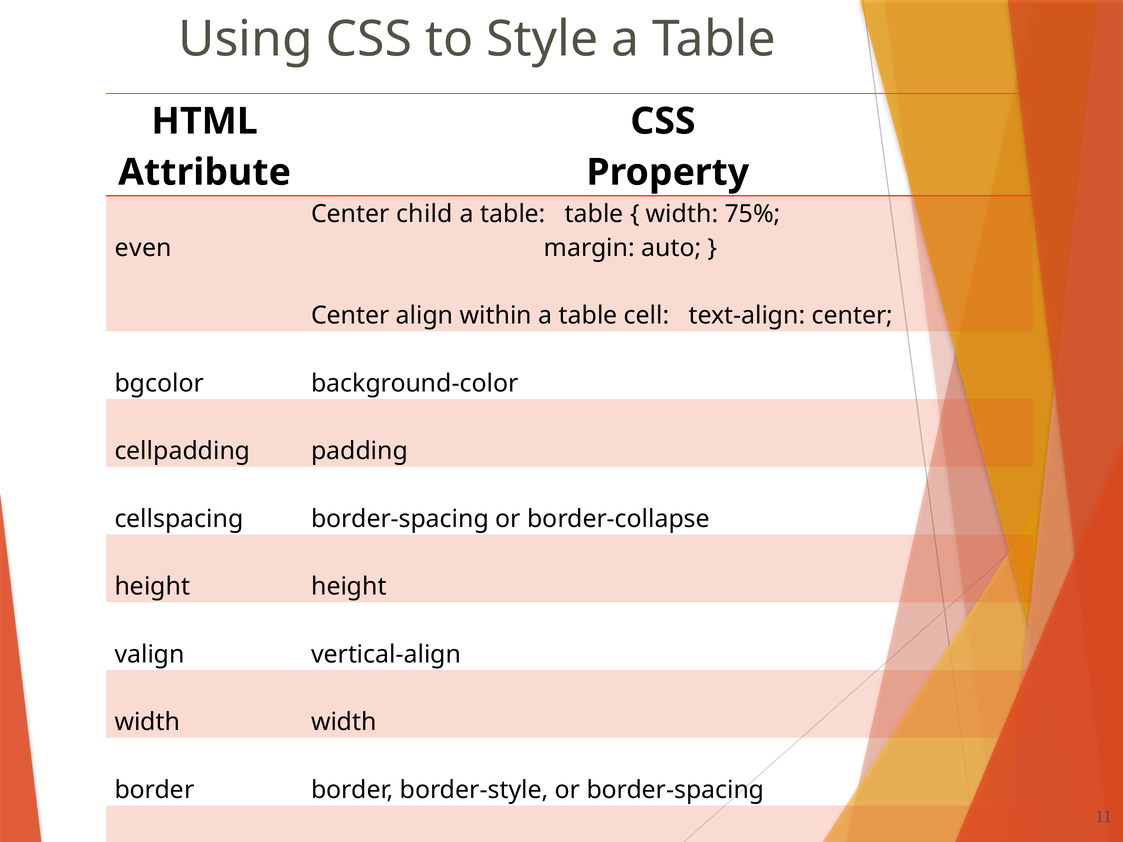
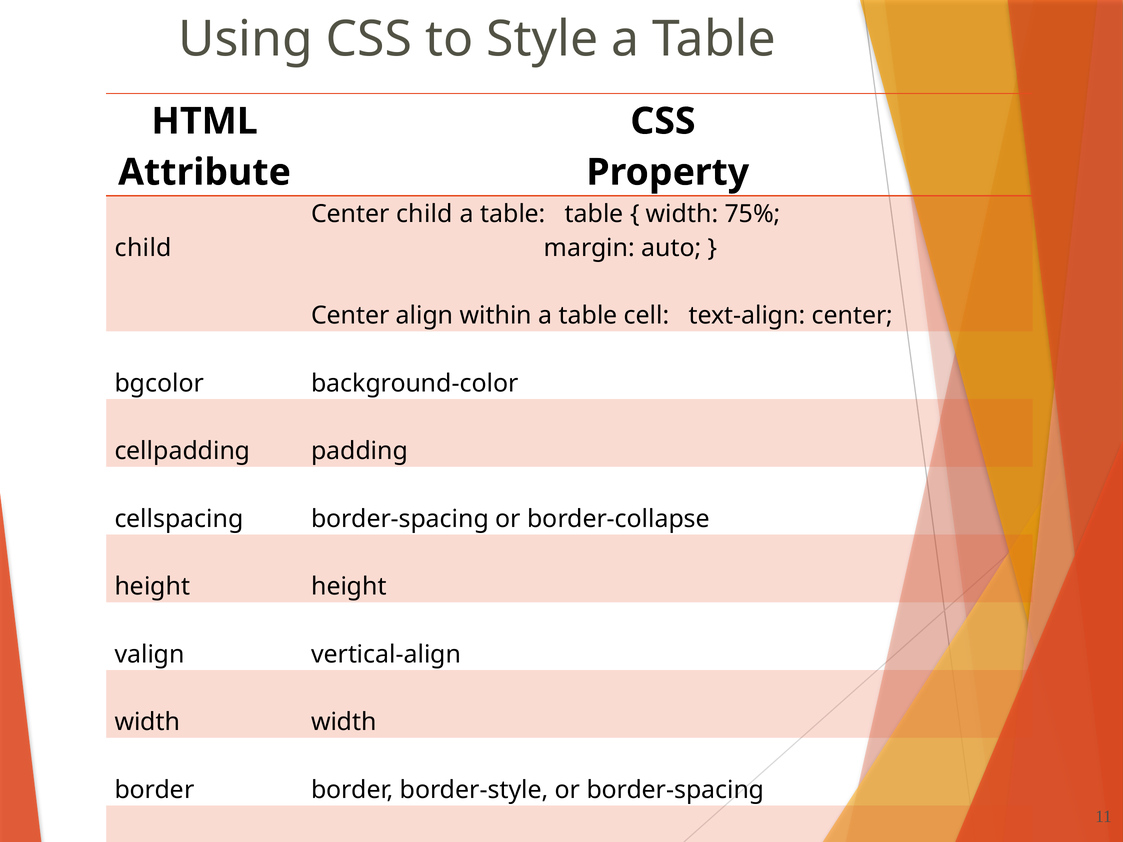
even at (143, 248): even -> child
